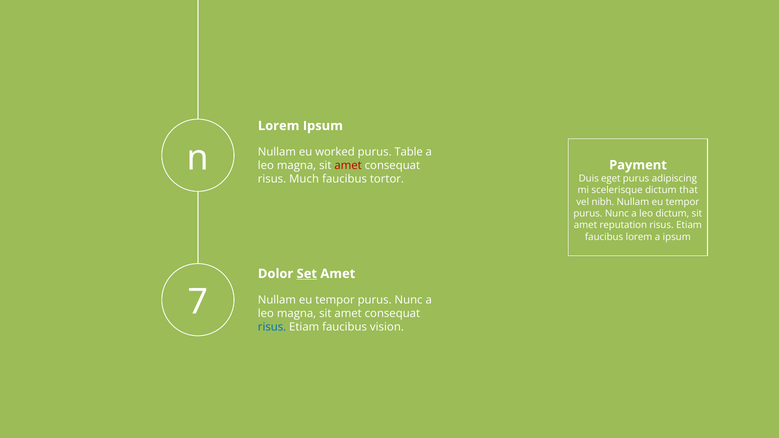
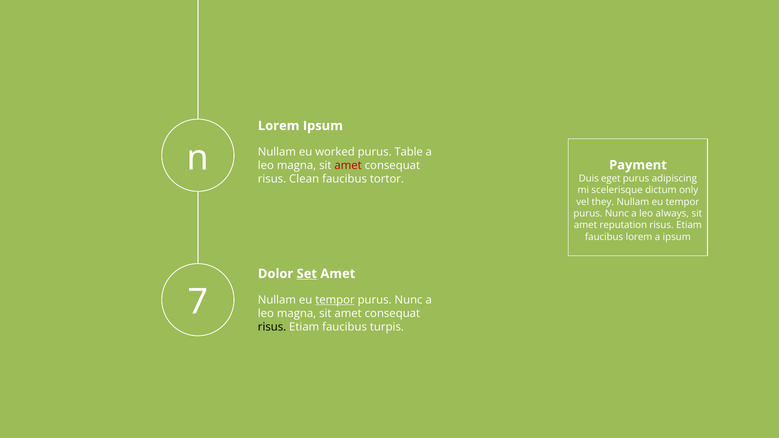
Much: Much -> Clean
that: that -> only
nibh: nibh -> they
leo dictum: dictum -> always
tempor at (335, 300) underline: none -> present
risus at (272, 327) colour: blue -> black
vision: vision -> turpis
